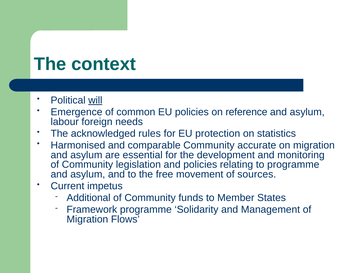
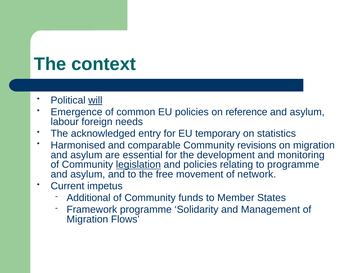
rules: rules -> entry
protection: protection -> temporary
accurate: accurate -> revisions
legislation underline: none -> present
sources: sources -> network
